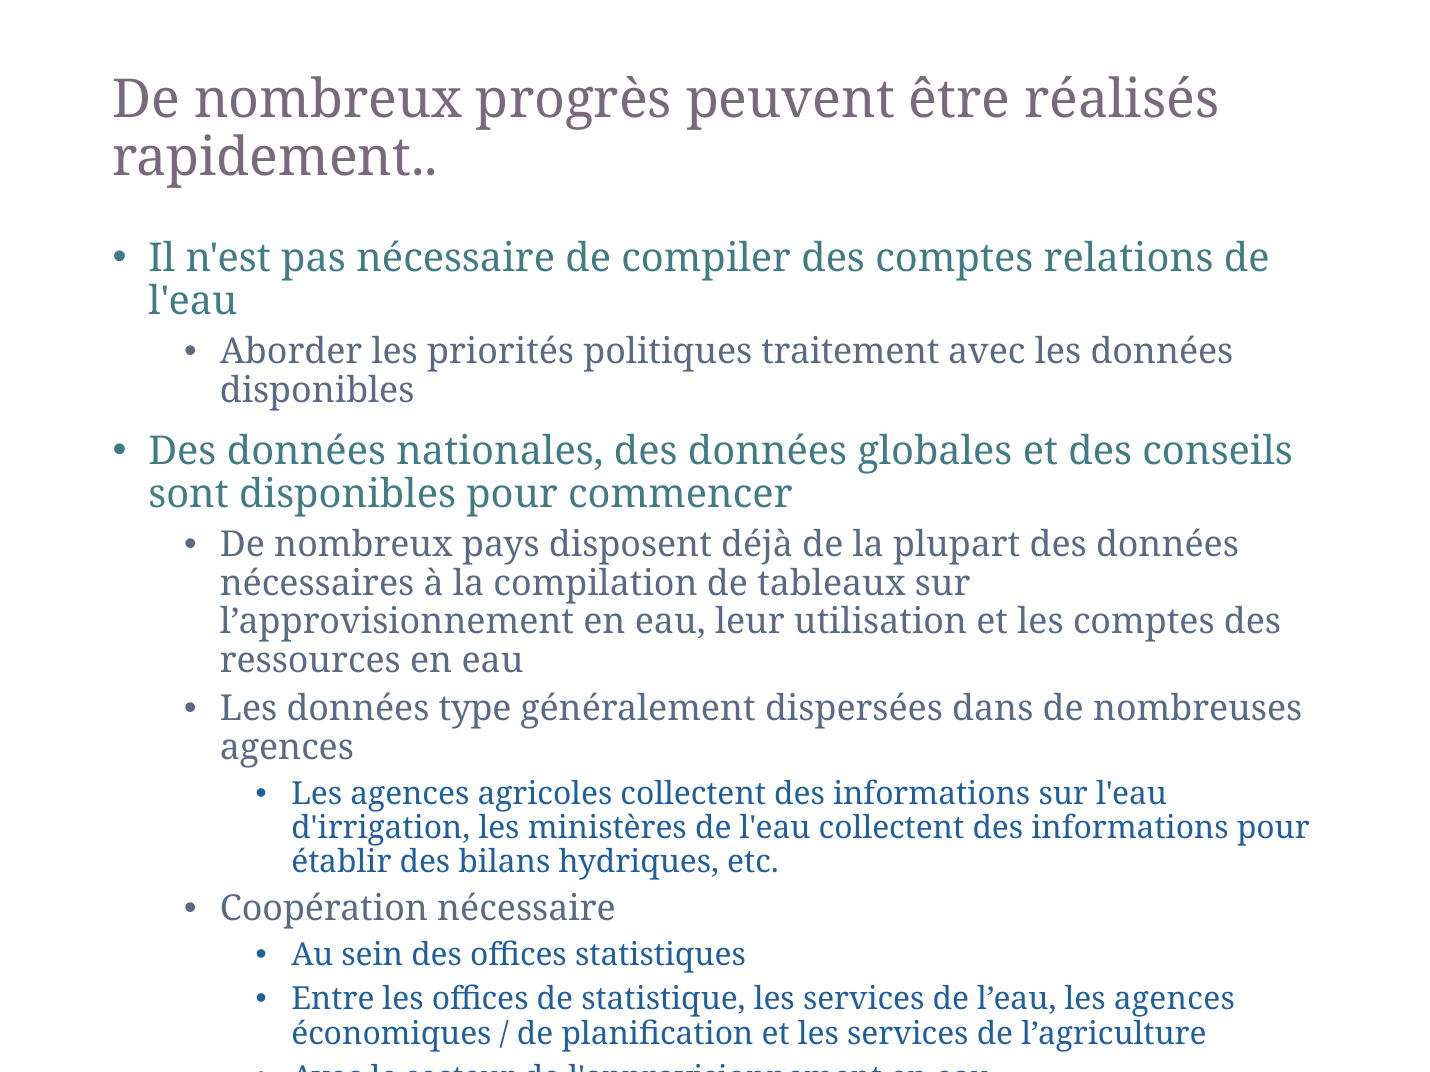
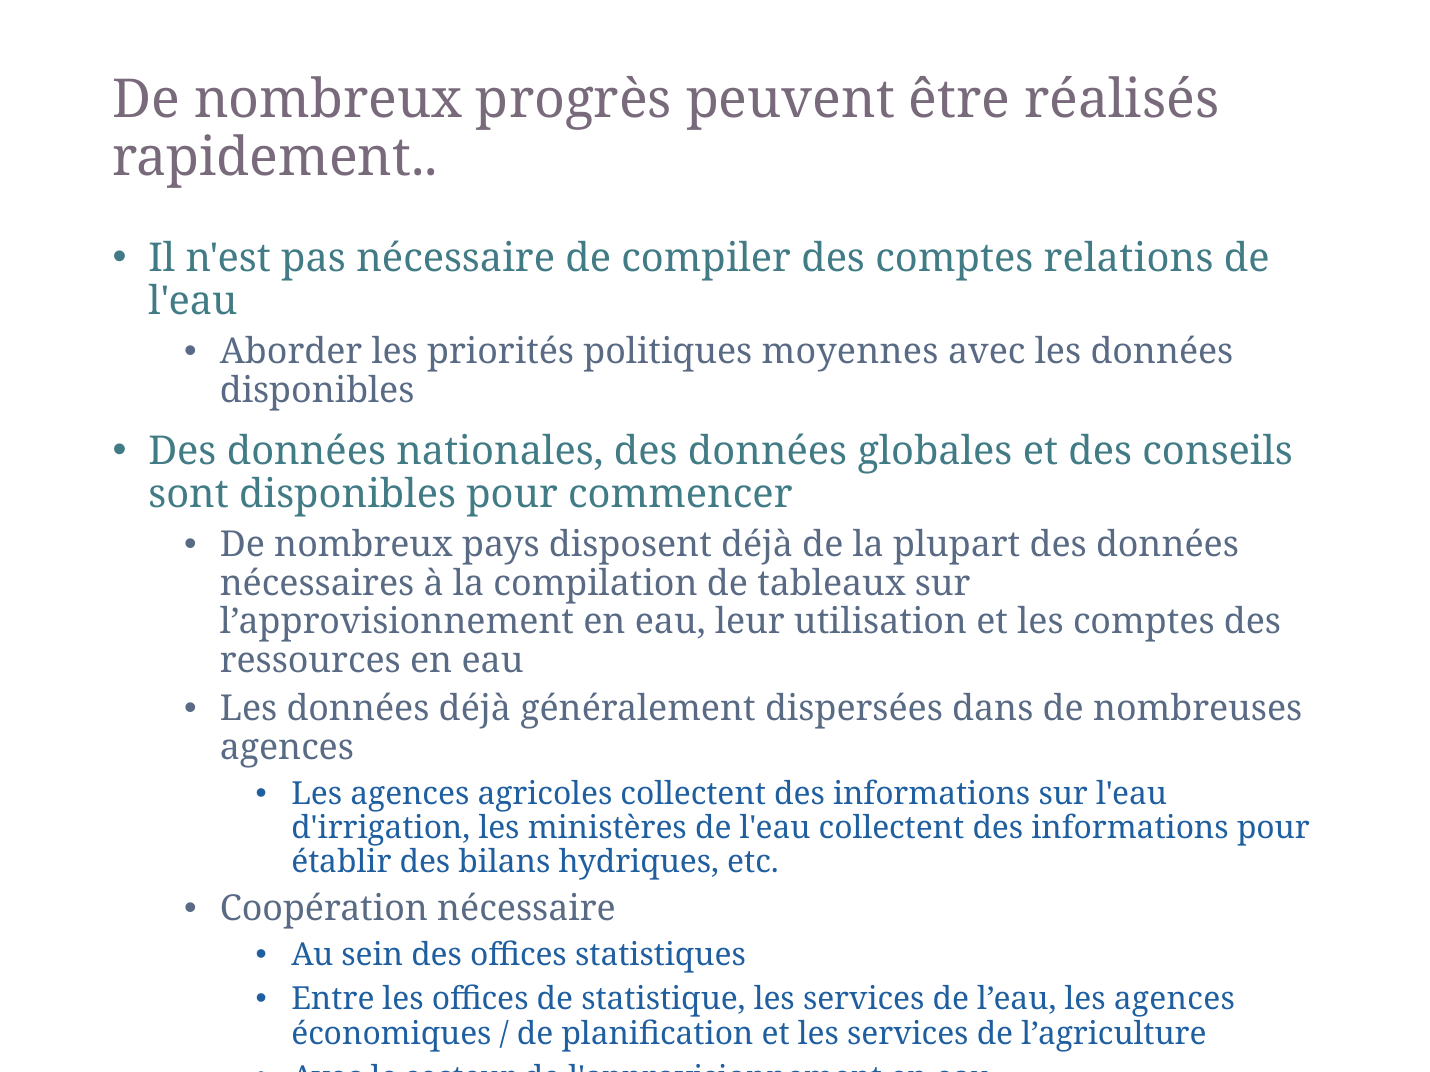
traitement: traitement -> moyennes
données type: type -> déjà
